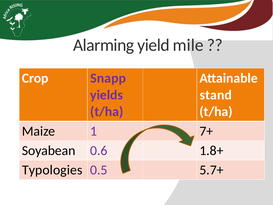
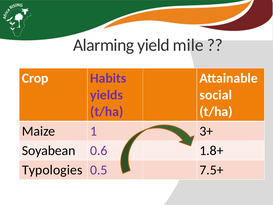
Snapp: Snapp -> Habits
stand: stand -> social
7+: 7+ -> 3+
5.7+: 5.7+ -> 7.5+
